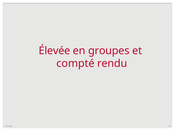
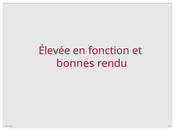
groupes: groupes -> fonction
compté: compté -> bonnes
